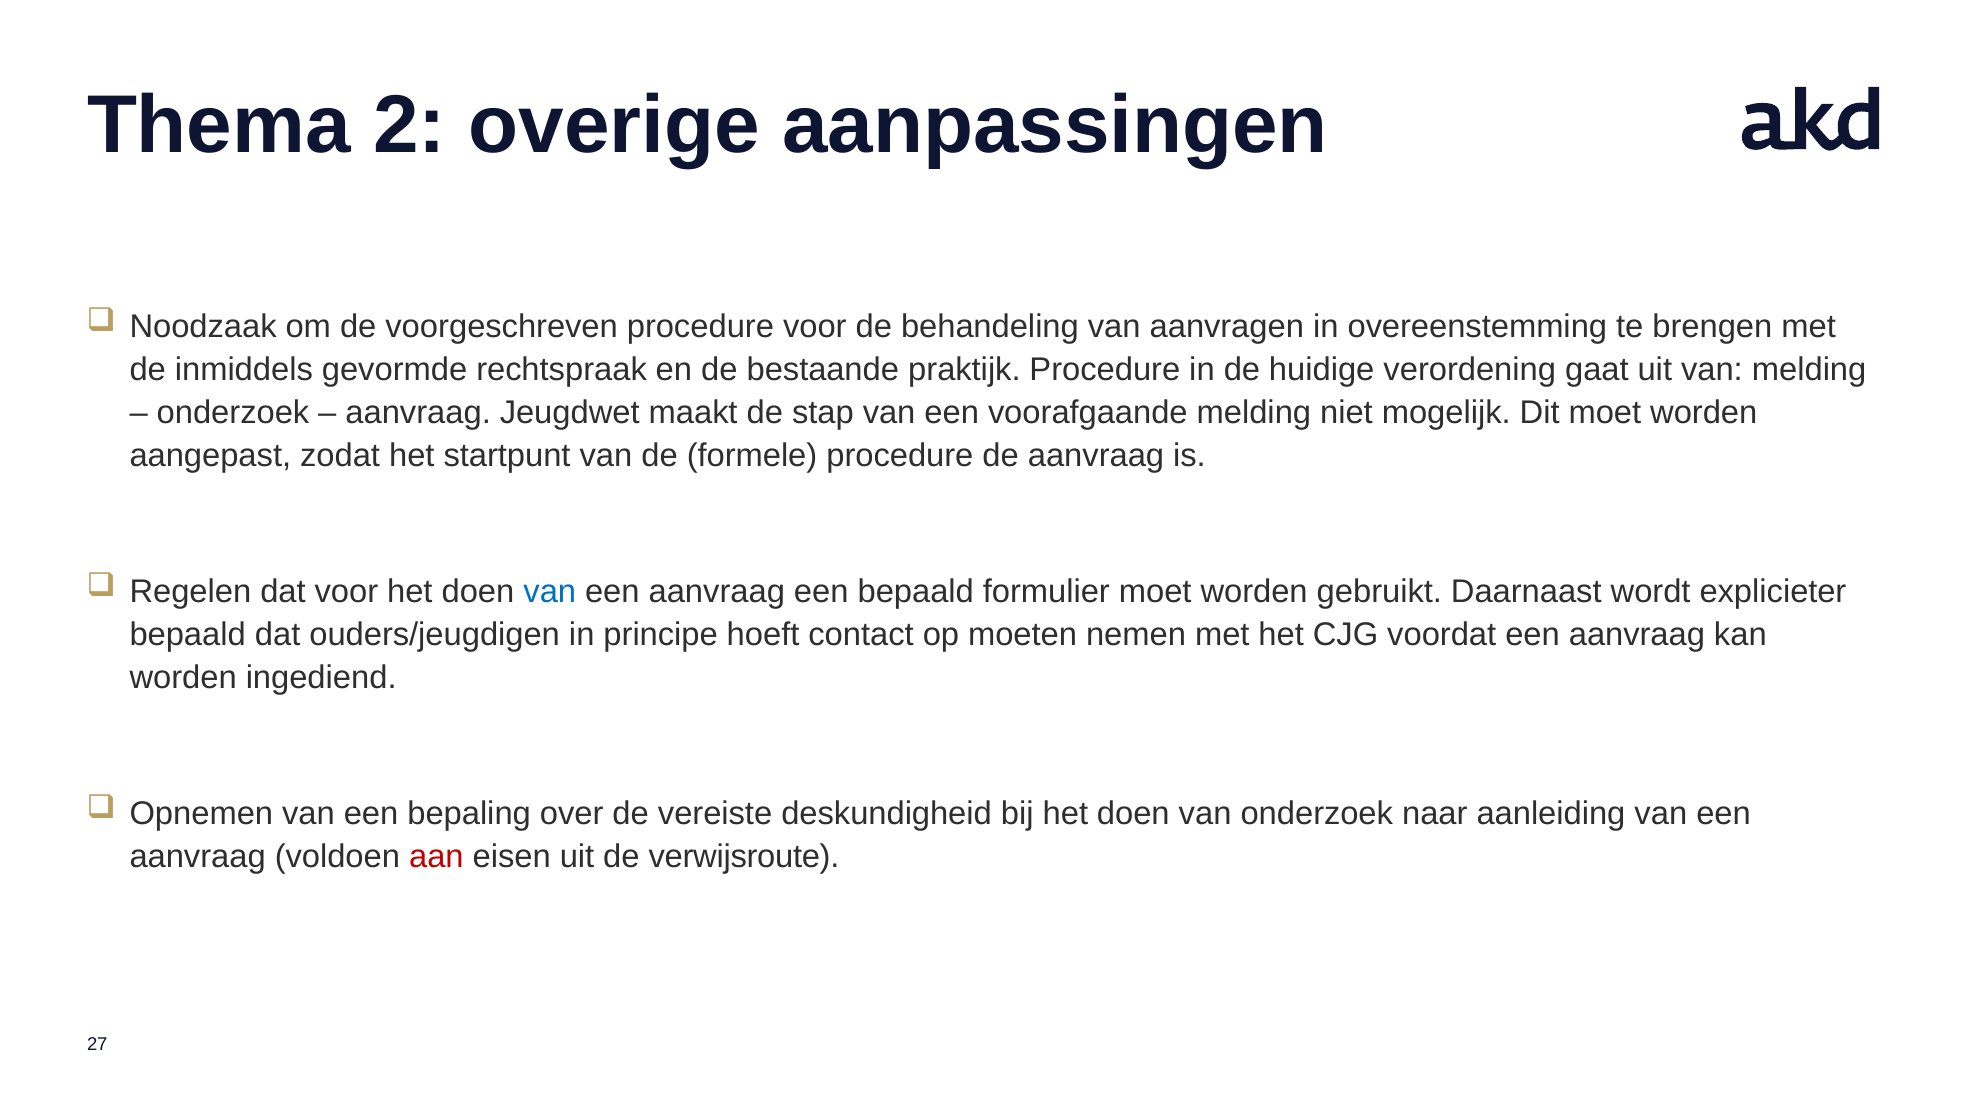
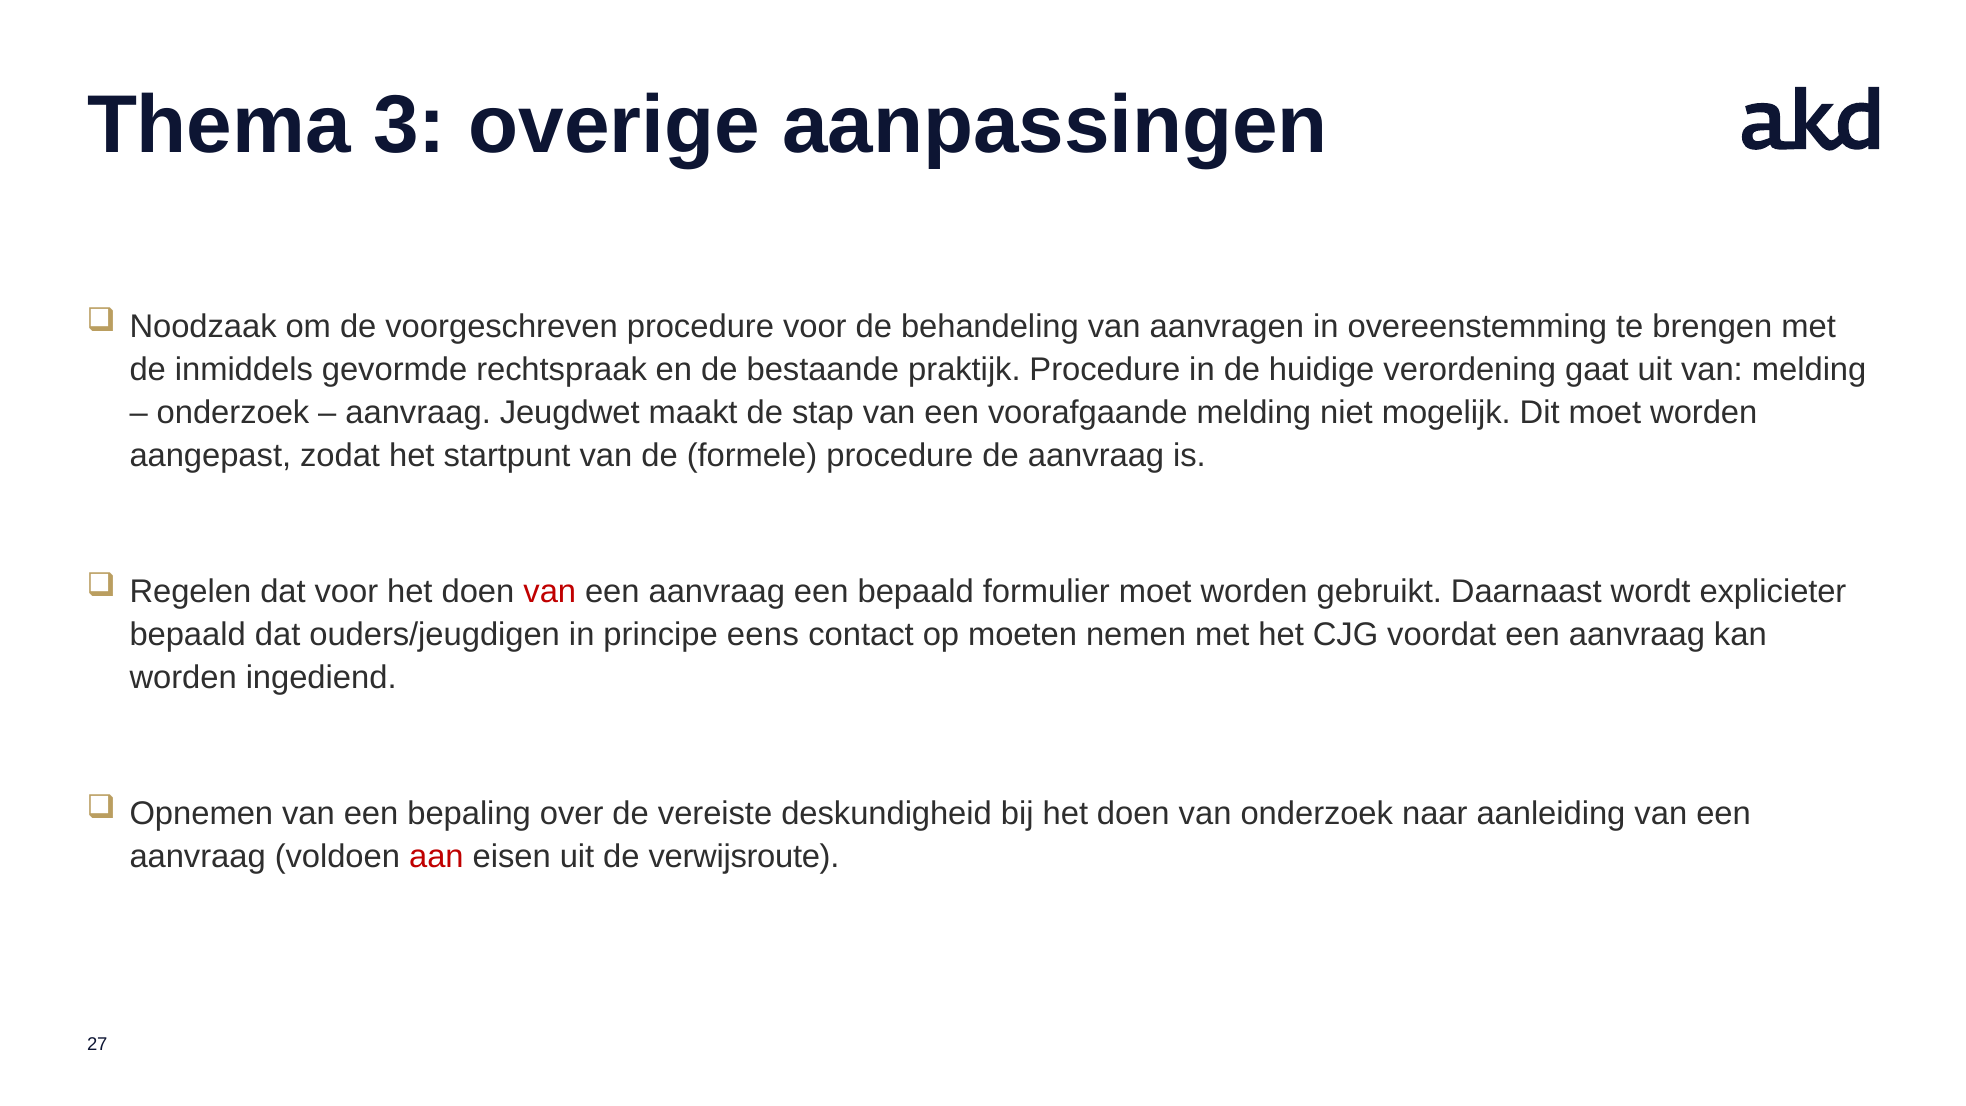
2: 2 -> 3
van at (550, 591) colour: blue -> red
hoeft: hoeft -> eens
